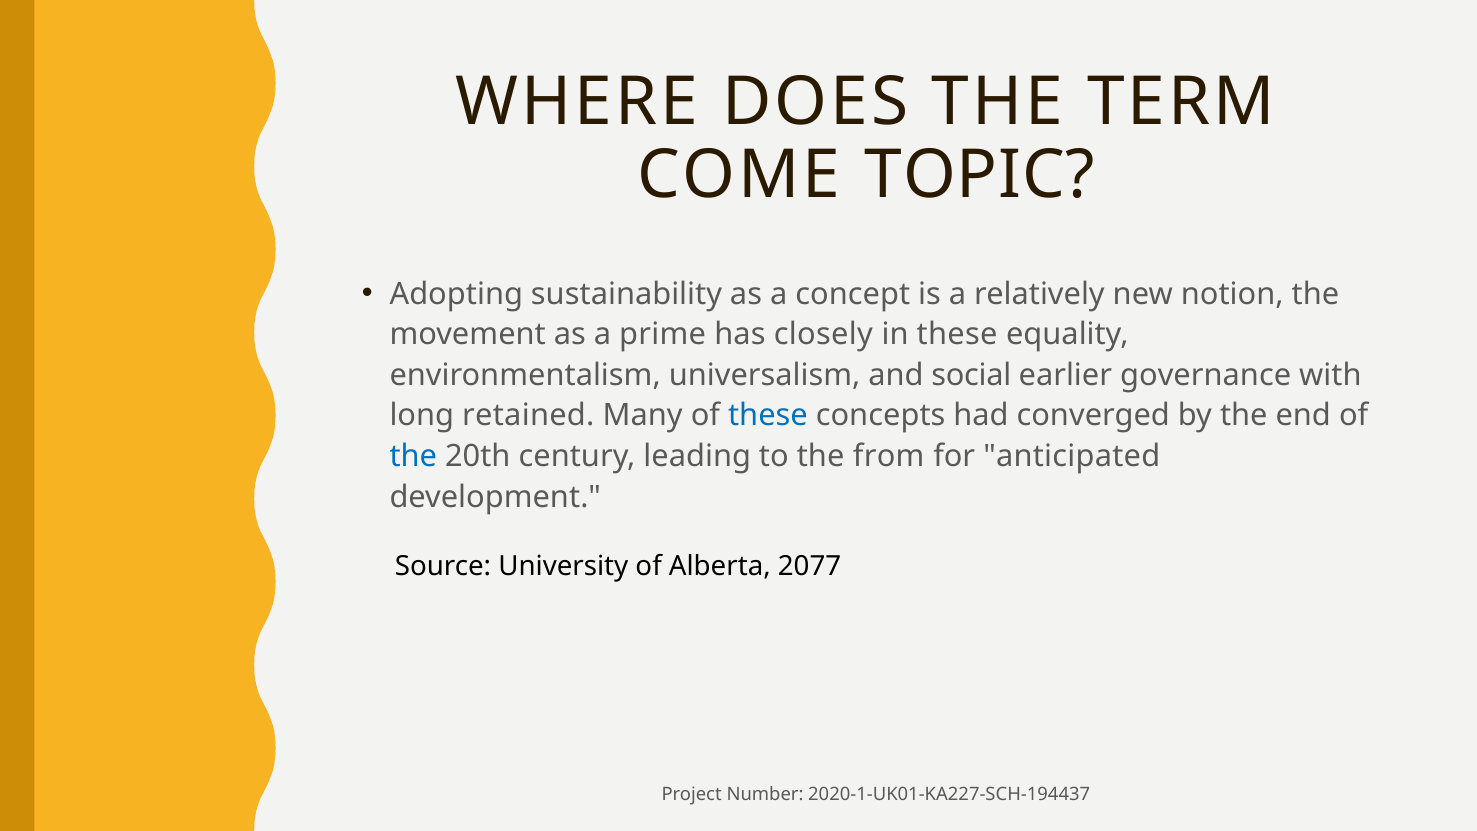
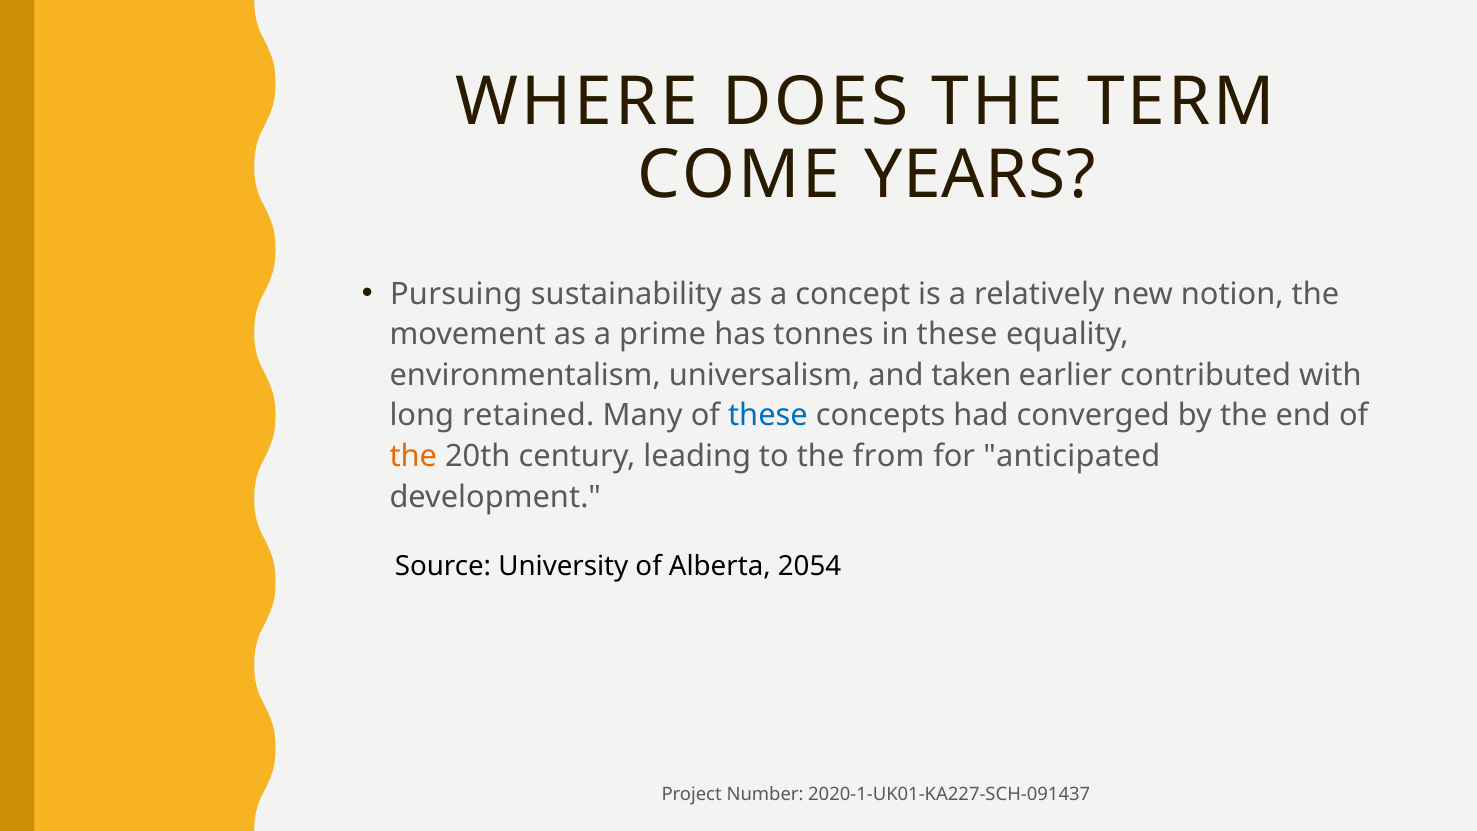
TOPIC: TOPIC -> YEARS
Adopting: Adopting -> Pursuing
closely: closely -> tonnes
social: social -> taken
governance: governance -> contributed
the at (413, 456) colour: blue -> orange
2077: 2077 -> 2054
2020-1-UK01-KA227-SCH-194437: 2020-1-UK01-KA227-SCH-194437 -> 2020-1-UK01-KA227-SCH-091437
